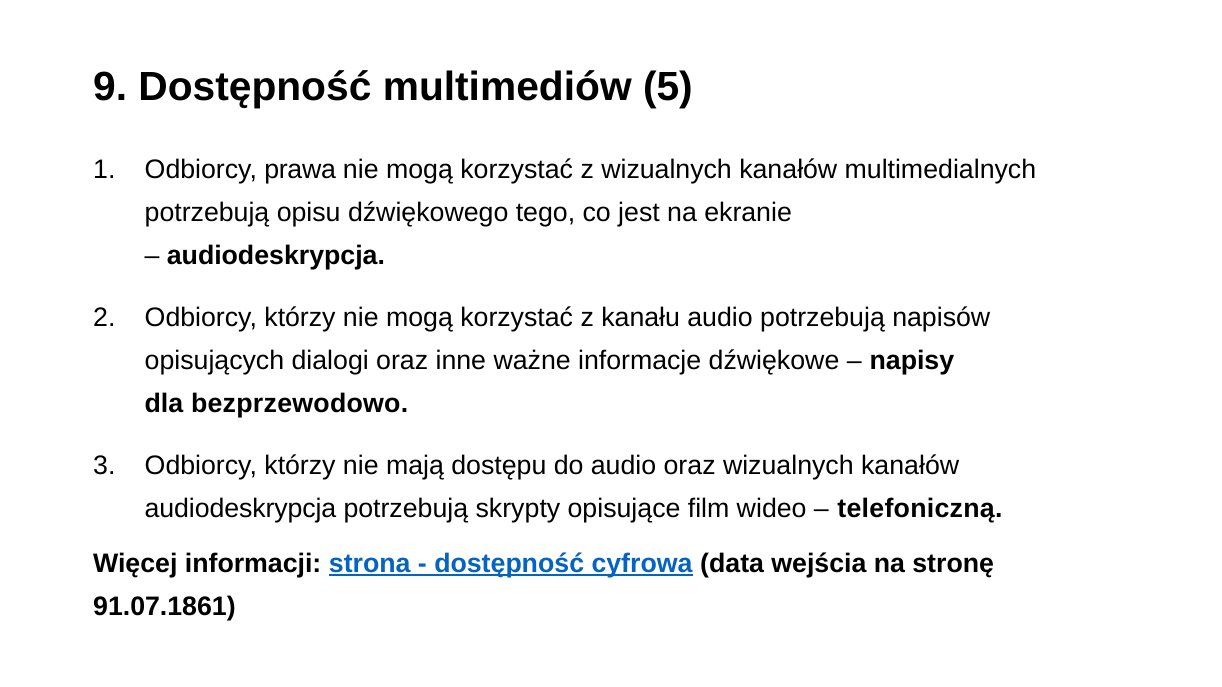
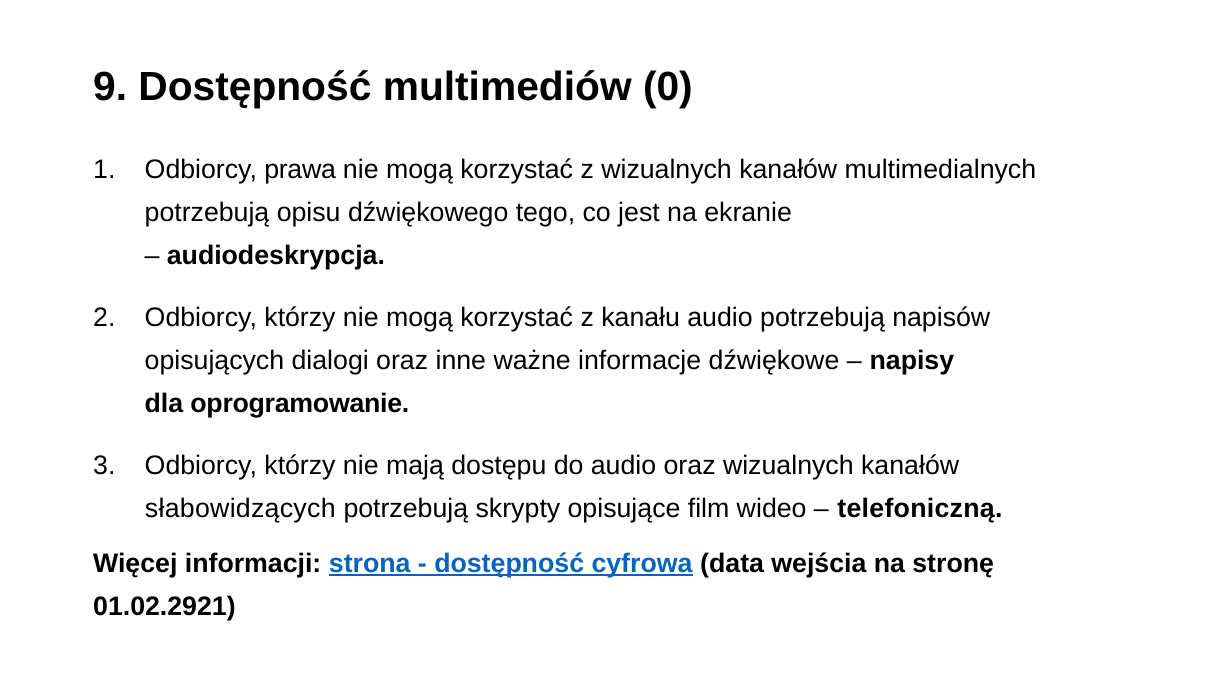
5: 5 -> 0
bezprzewodowo: bezprzewodowo -> oprogramowanie
audiodeskrypcja at (240, 509): audiodeskrypcja -> słabowidzących
91.07.1861: 91.07.1861 -> 01.02.2921
